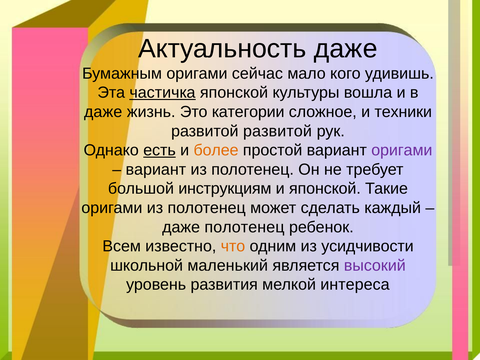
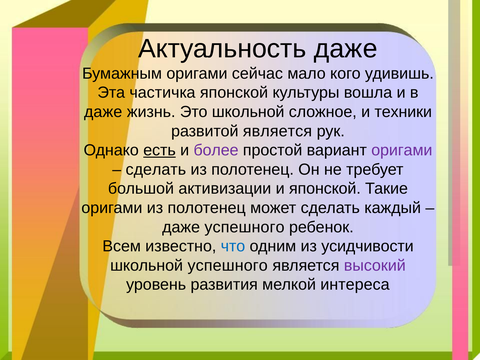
частичка underline: present -> none
Это категории: категории -> школьной
развитой развитой: развитой -> является
более colour: orange -> purple
вариант at (156, 170): вариант -> сделать
инструкциям: инструкциям -> активизации
даже полотенец: полотенец -> успешного
что colour: orange -> blue
школьной маленький: маленький -> успешного
